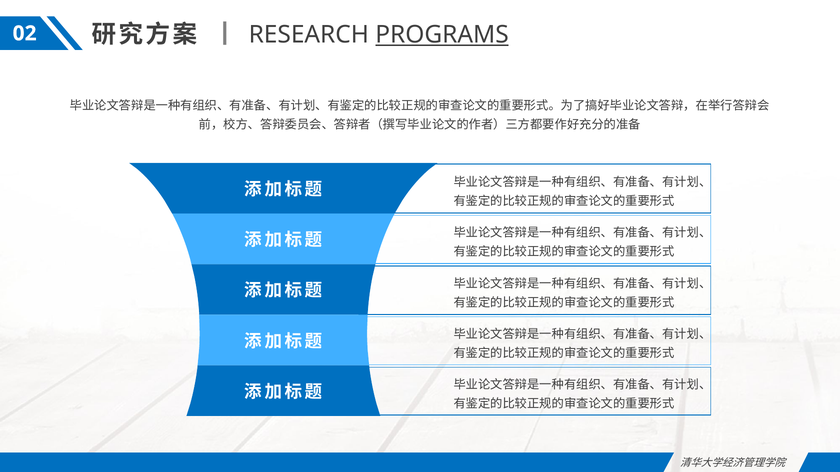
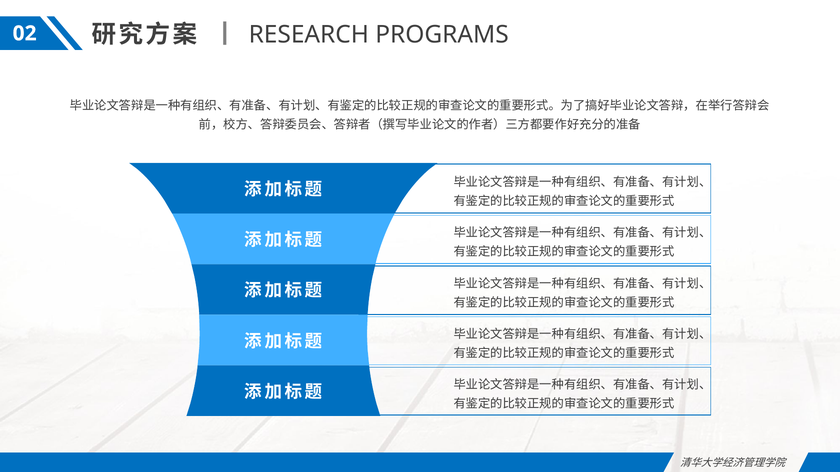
PROGRAMS underline: present -> none
